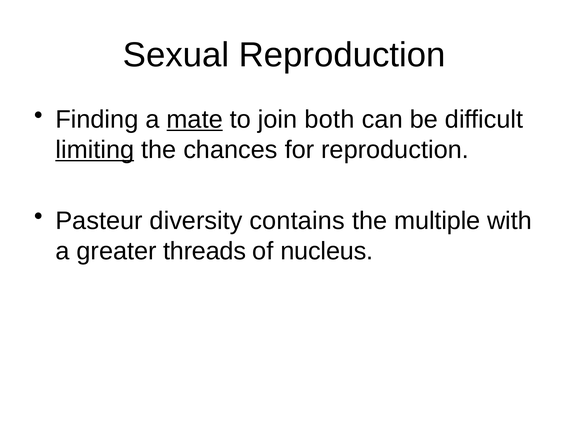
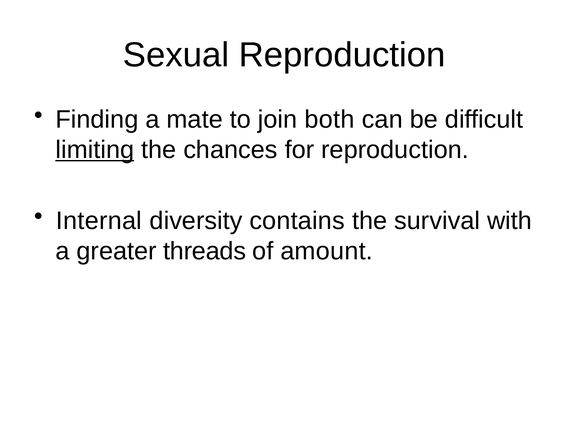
mate underline: present -> none
Pasteur: Pasteur -> Internal
multiple: multiple -> survival
nucleus: nucleus -> amount
